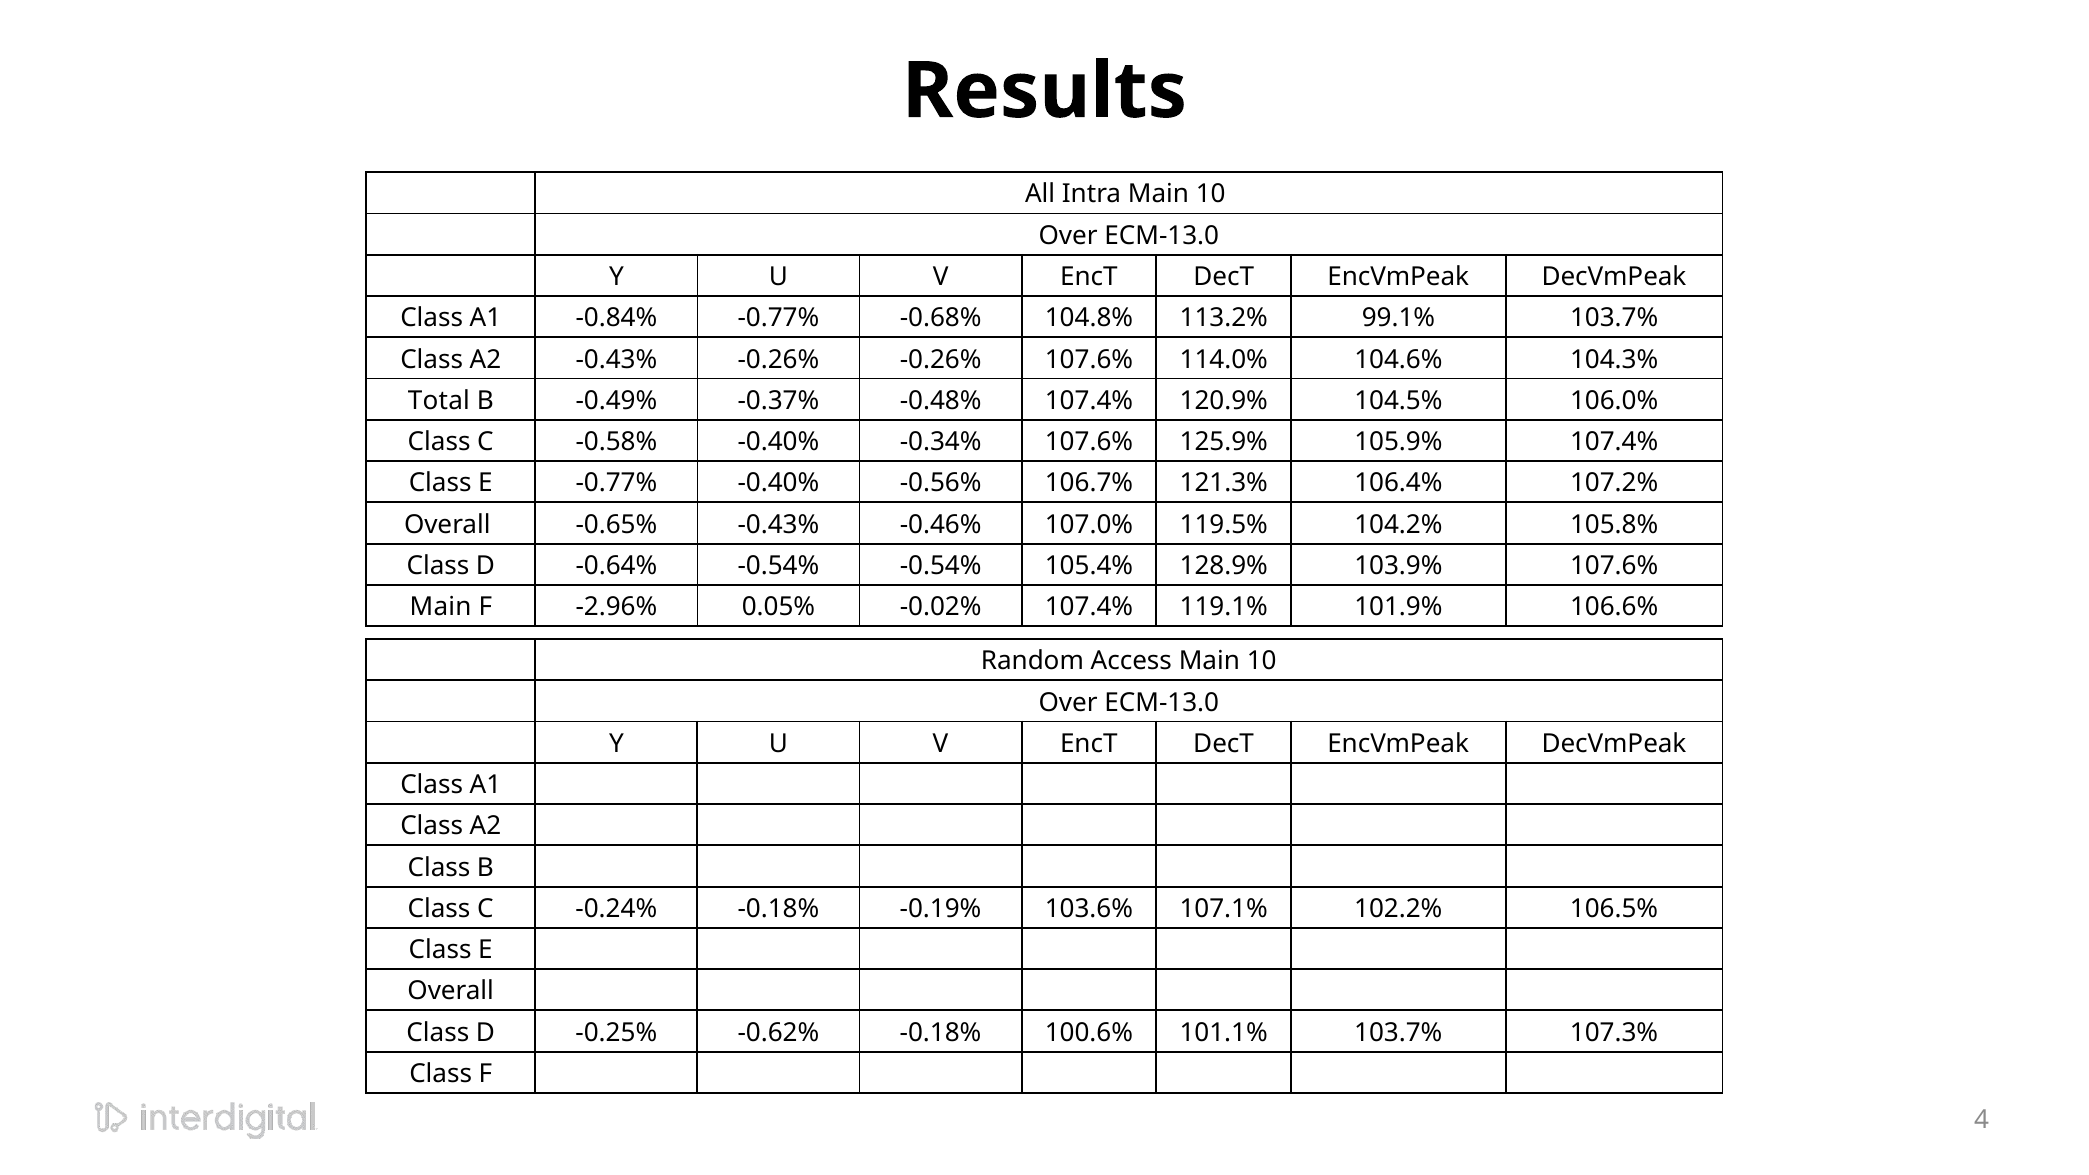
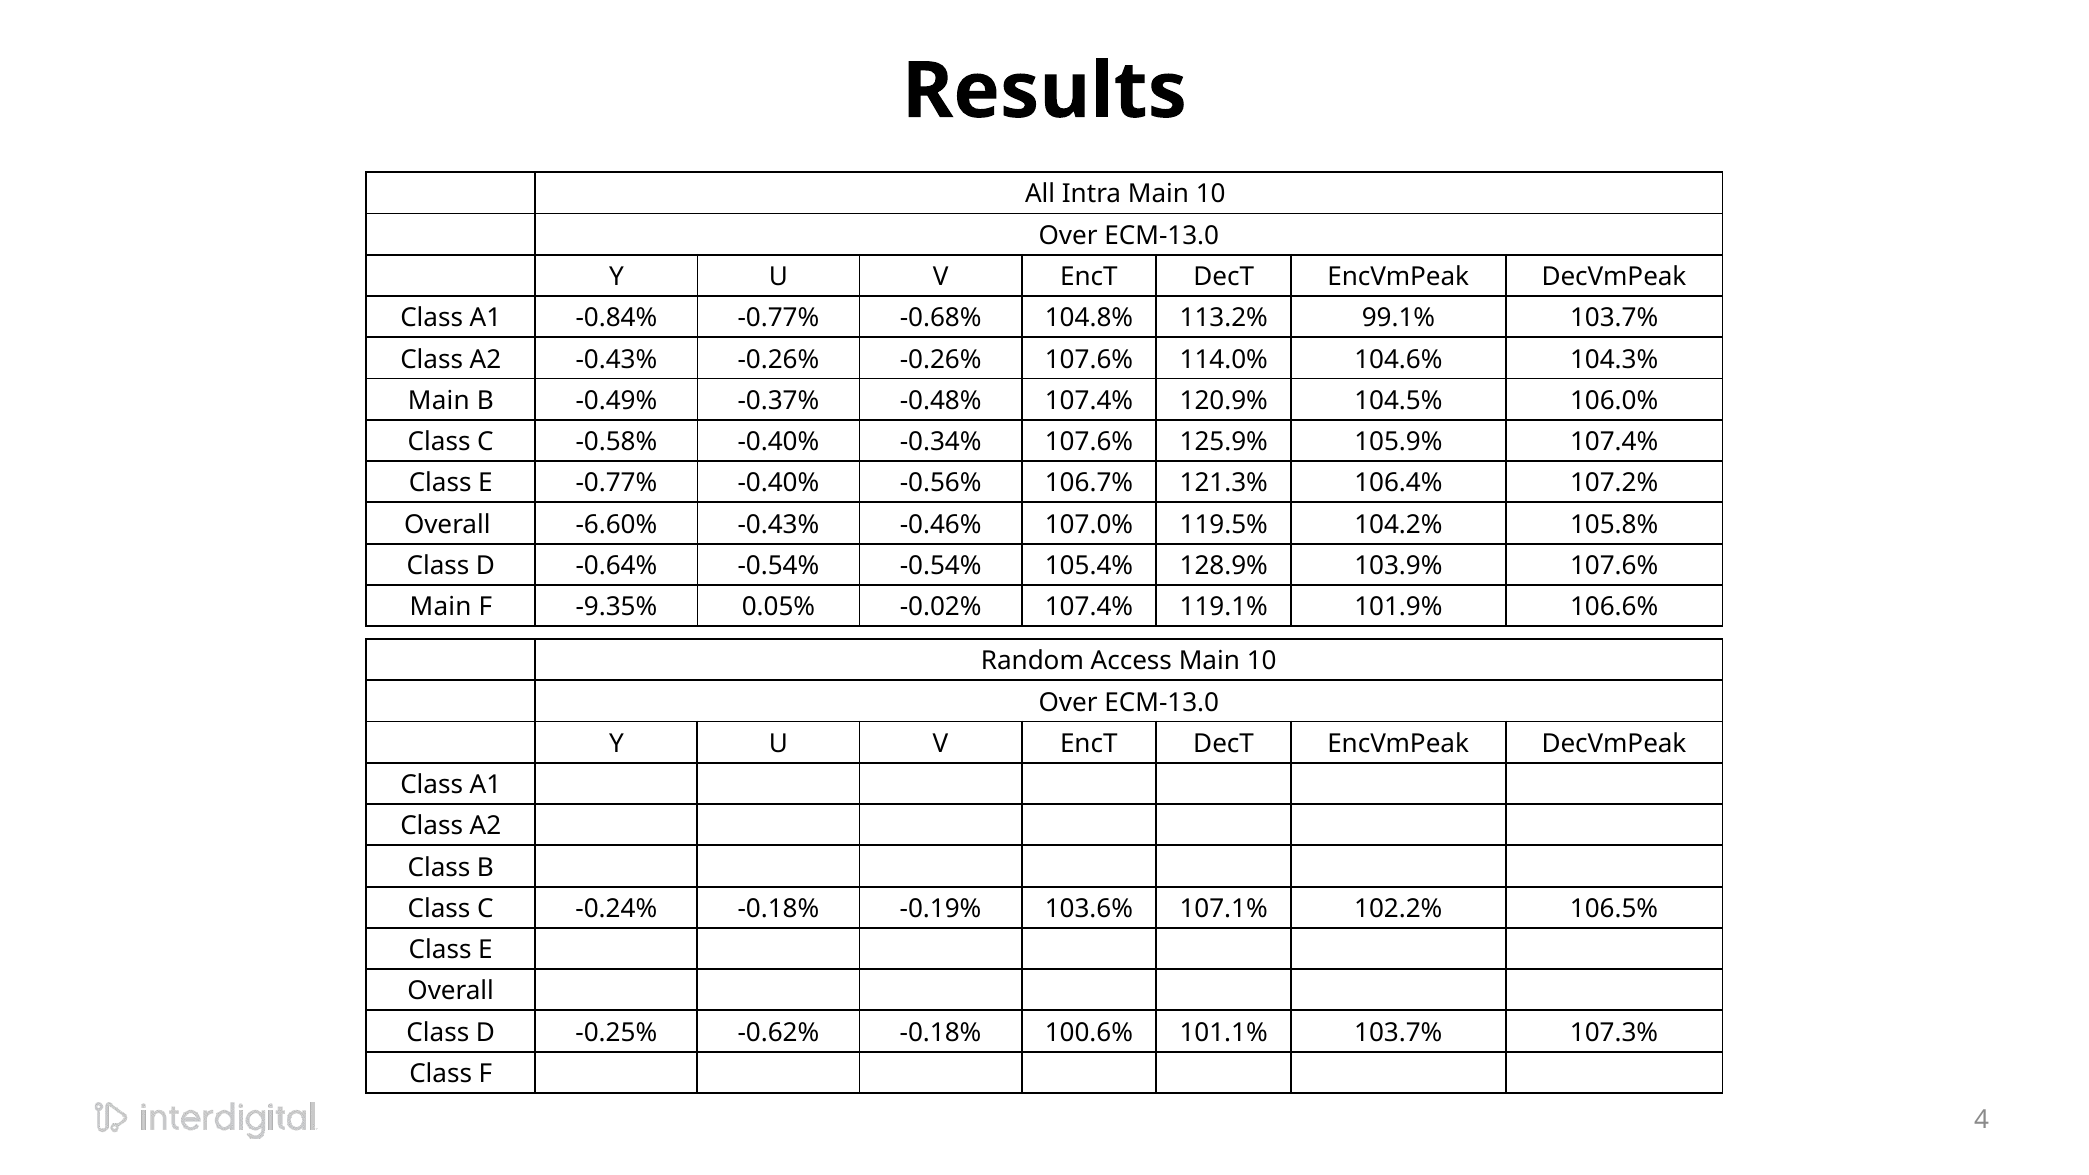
Total at (439, 401): Total -> Main
-0.65%: -0.65% -> -6.60%
-2.96%: -2.96% -> -9.35%
